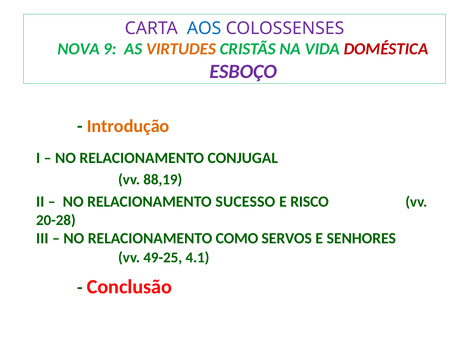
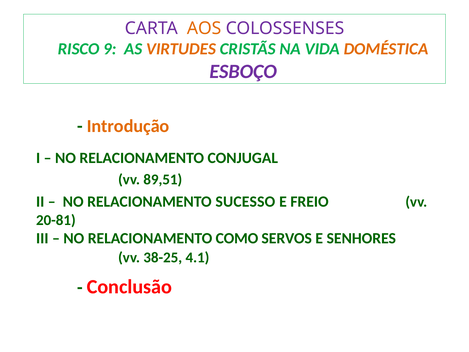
AOS colour: blue -> orange
NOVA: NOVA -> RISCO
DOMÉSTICA colour: red -> orange
88,19: 88,19 -> 89,51
RISCO: RISCO -> FREIO
20-28: 20-28 -> 20-81
49-25: 49-25 -> 38-25
